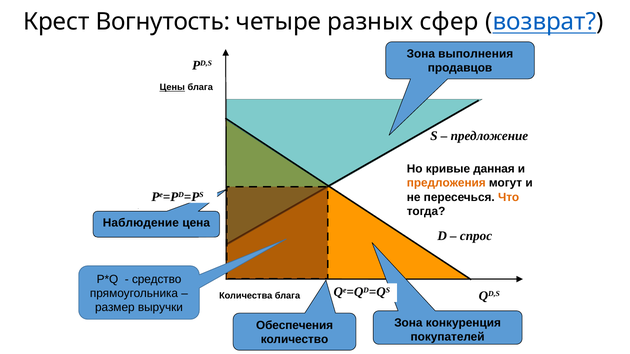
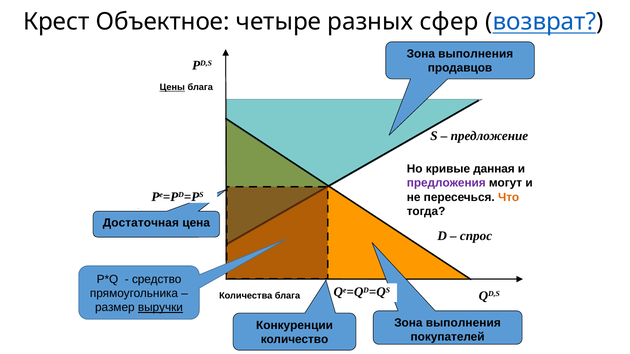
Вогнутость: Вогнутость -> Объектное
предложения colour: orange -> purple
Наблюдение: Наблюдение -> Достаточная
выручки underline: none -> present
конкуренция at (463, 323): конкуренция -> выполнения
Обеспечения: Обеспечения -> Конкуренции
